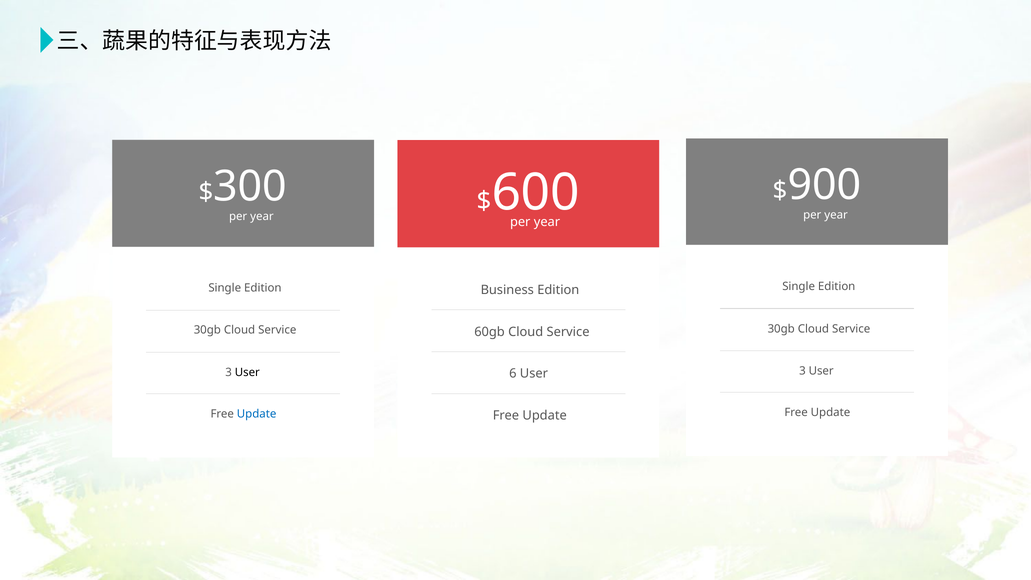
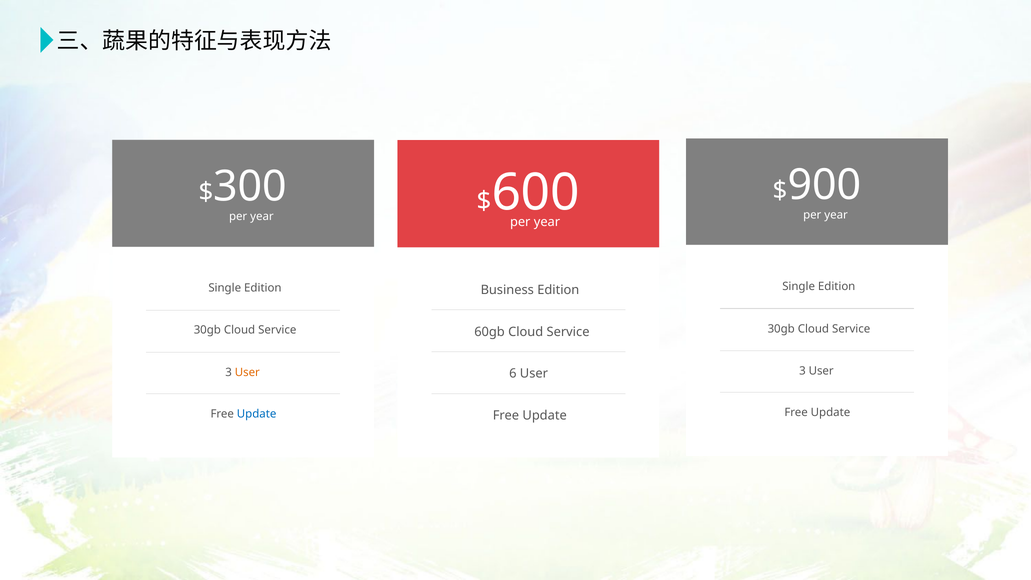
User at (247, 372) colour: black -> orange
